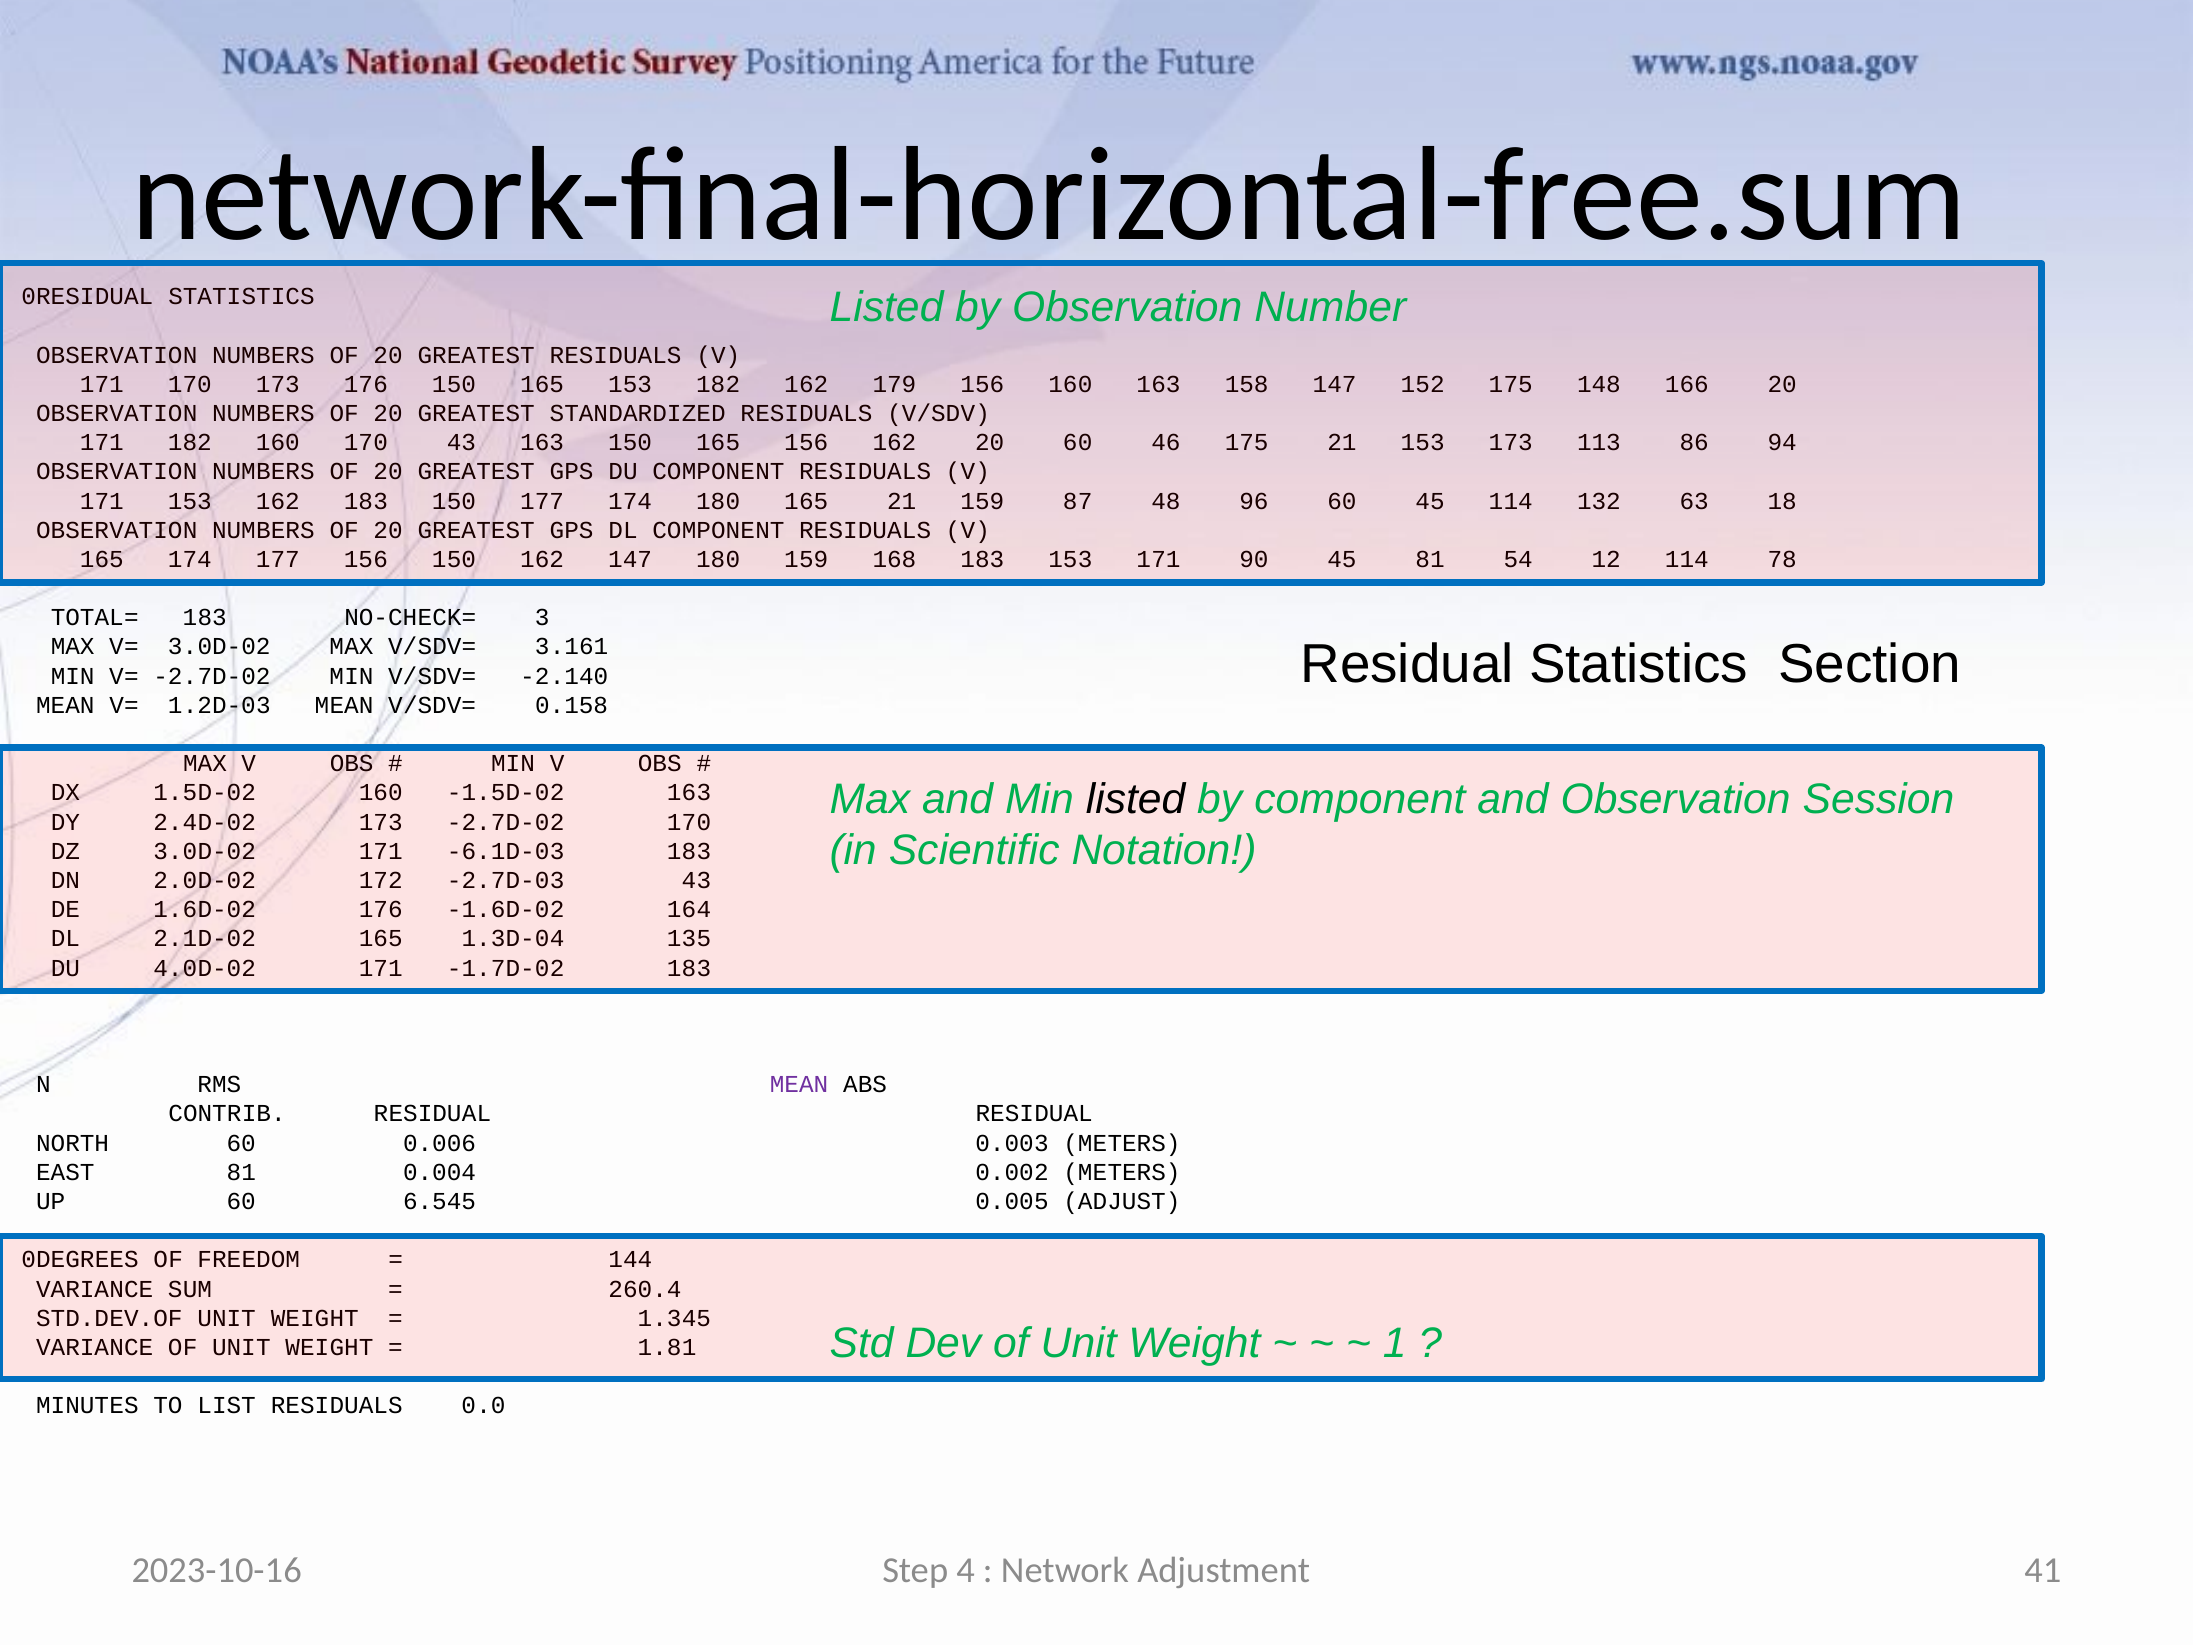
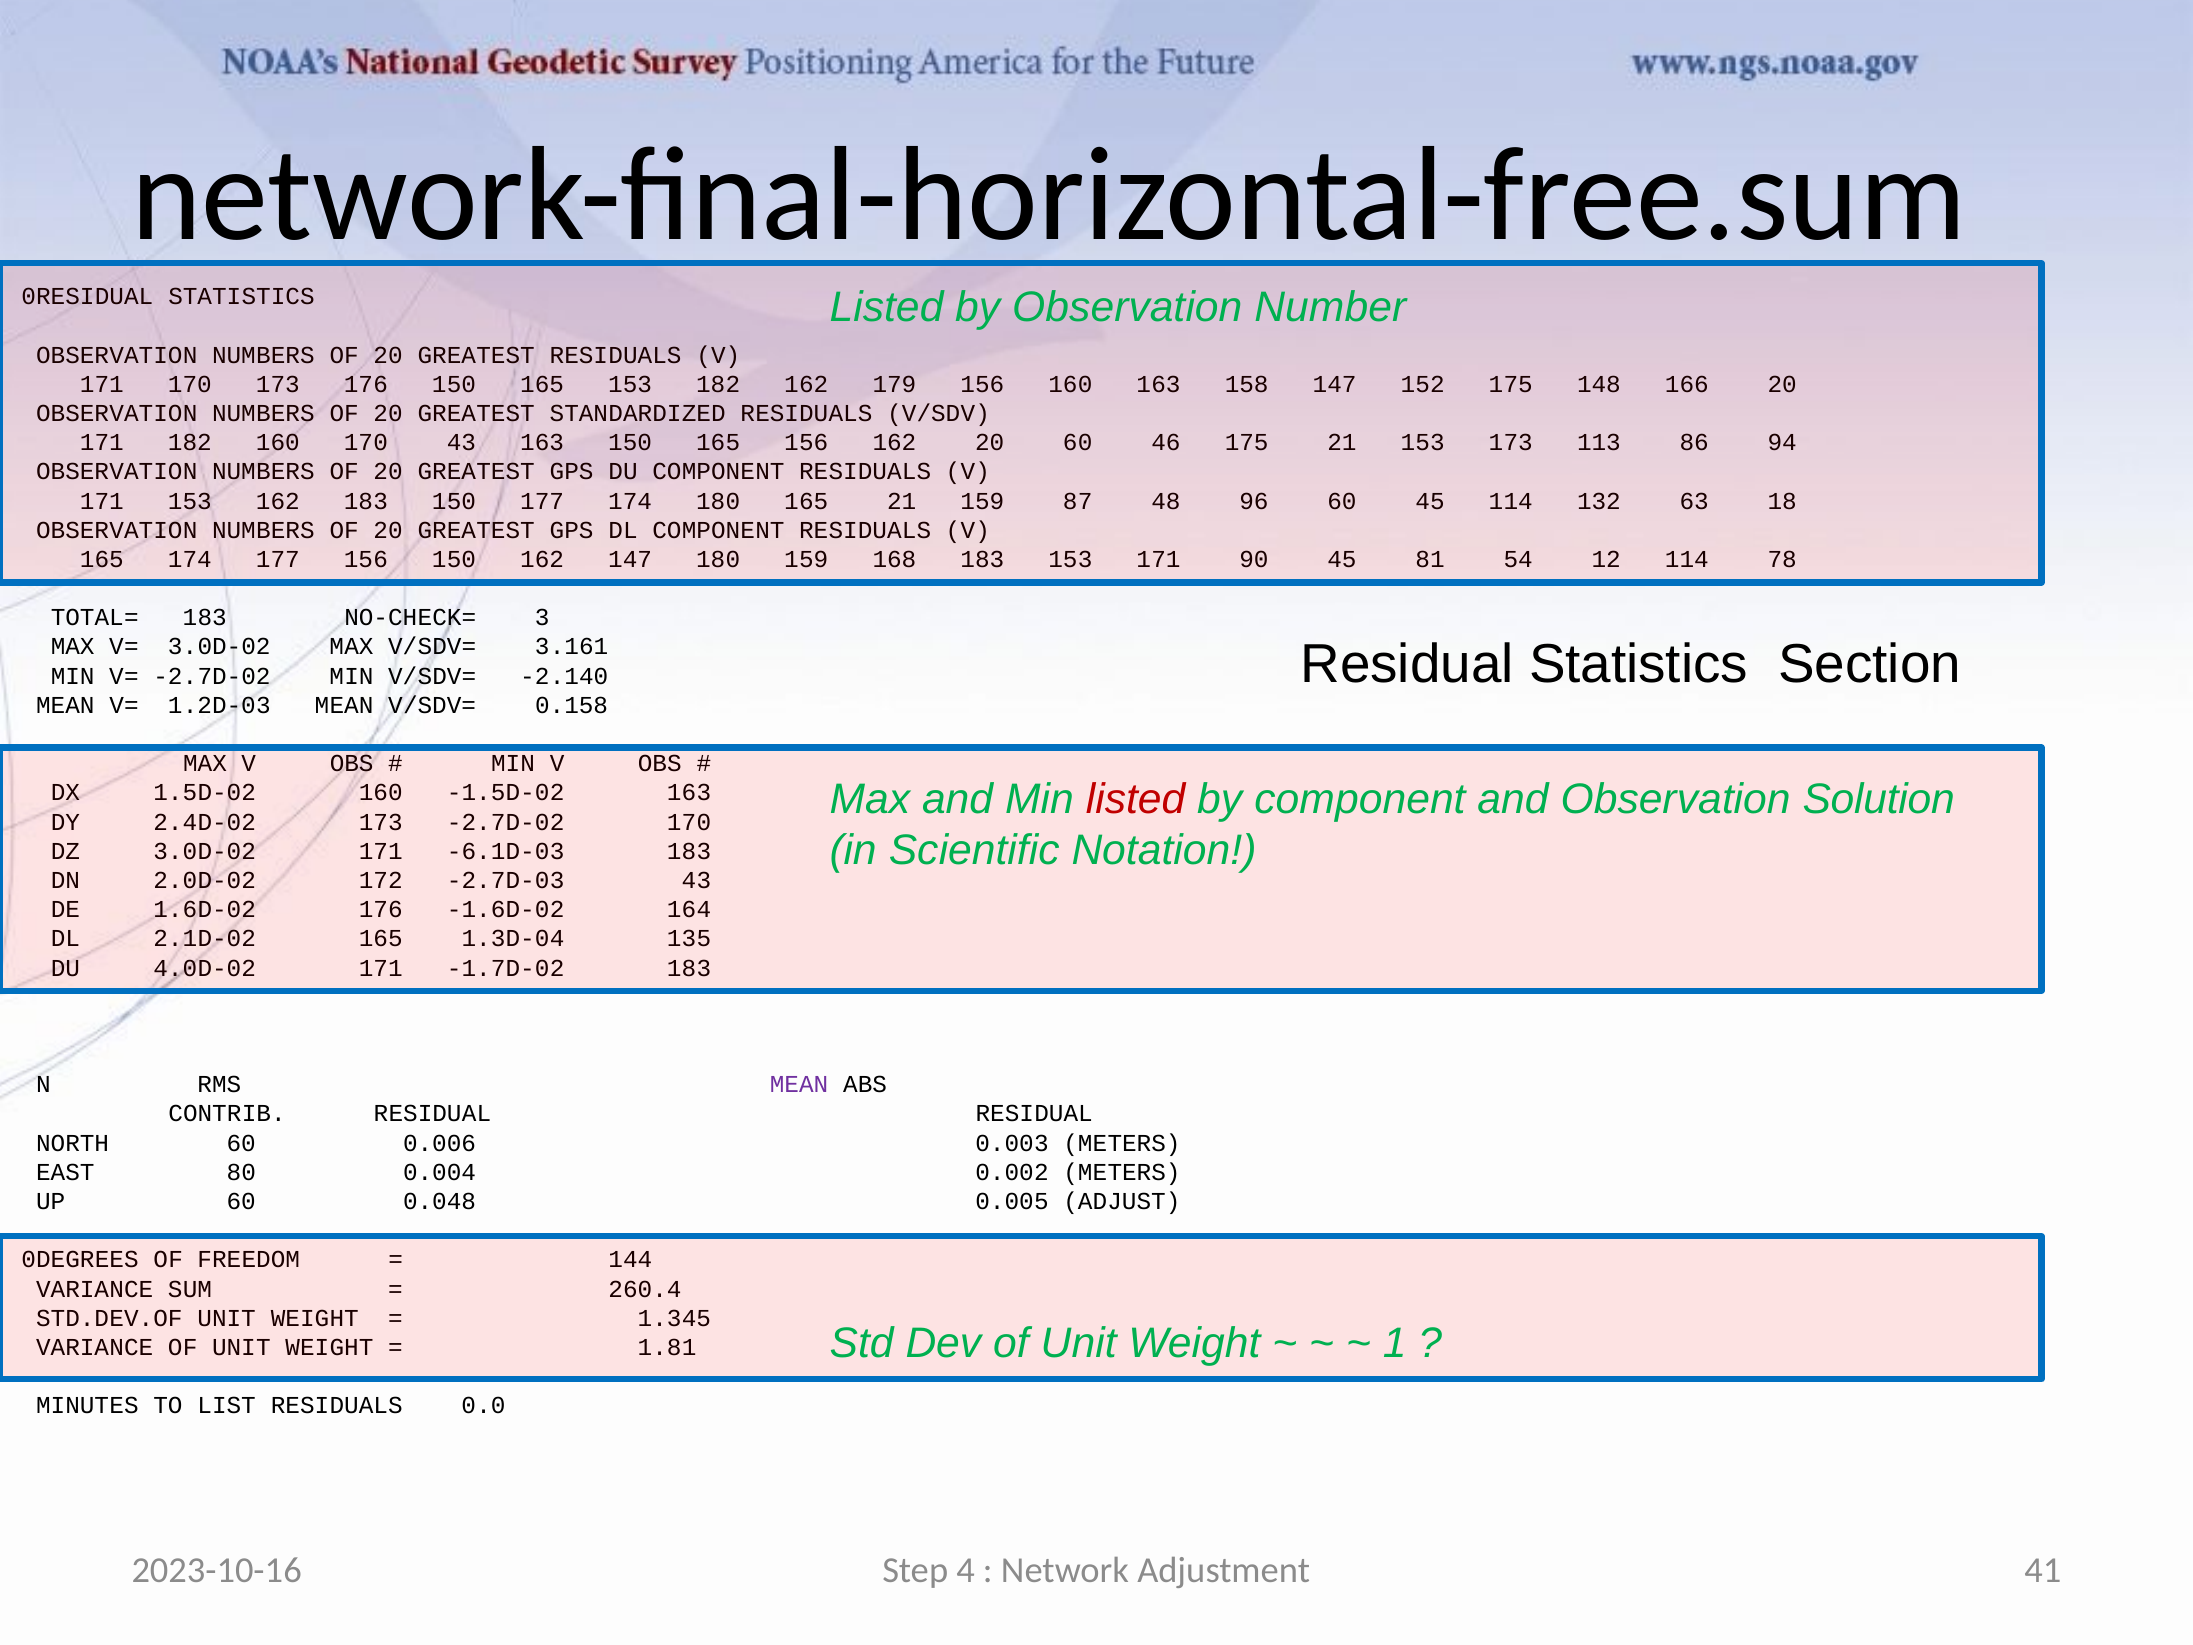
listed at (1136, 799) colour: black -> red
Session: Session -> Solution
EAST 81: 81 -> 80
6.545: 6.545 -> 0.048
